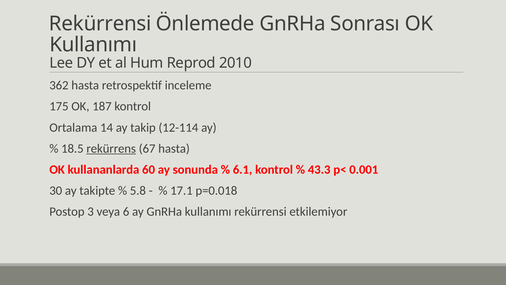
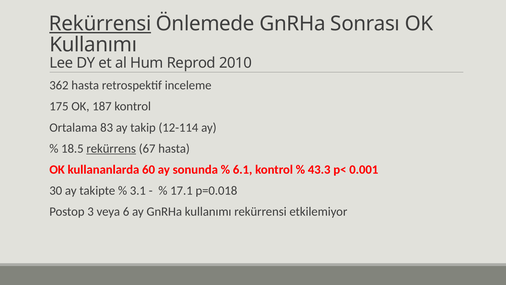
Rekürrensi at (100, 24) underline: none -> present
14: 14 -> 83
5.8: 5.8 -> 3.1
